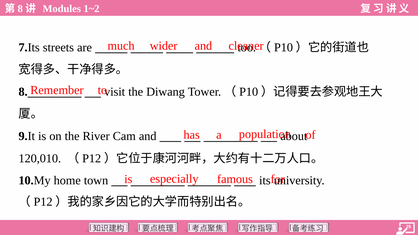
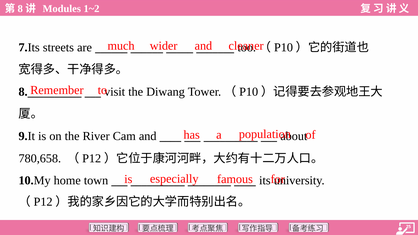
120,010: 120,010 -> 780,658
